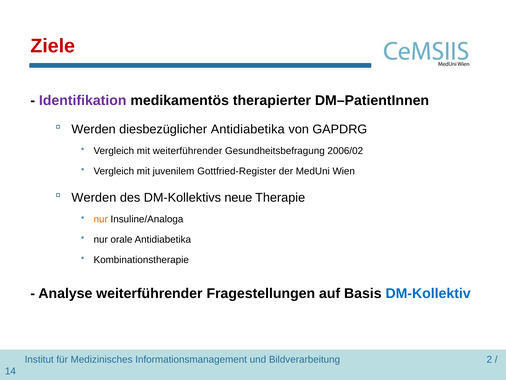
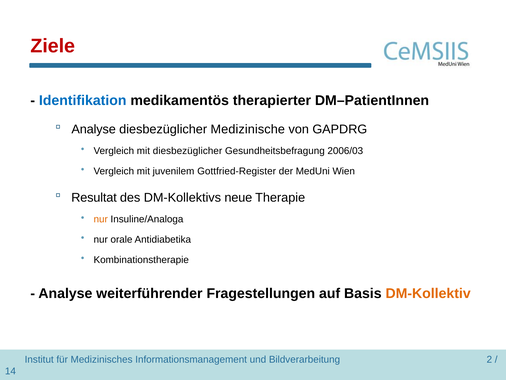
Identifikation colour: purple -> blue
Werden at (94, 129): Werden -> Analyse
diesbezüglicher Antidiabetika: Antidiabetika -> Medizinische
mit weiterführender: weiterführender -> diesbezüglicher
2006/02: 2006/02 -> 2006/03
Werden at (94, 197): Werden -> Resultat
DM-Kollektiv colour: blue -> orange
